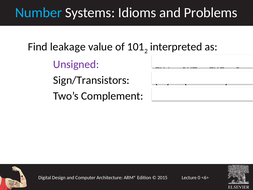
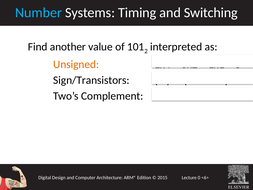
Idioms: Idioms -> Timing
Problems: Problems -> Switching
leakage: leakage -> another
Unsigned colour: purple -> orange
